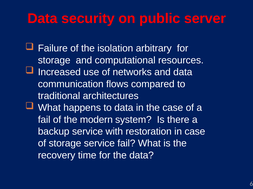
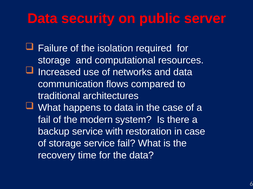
arbitrary: arbitrary -> required
